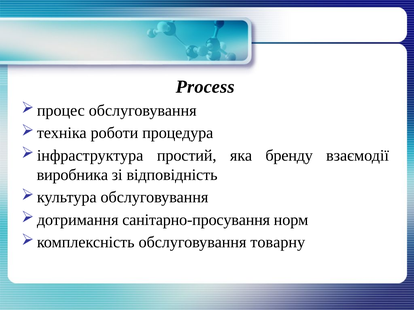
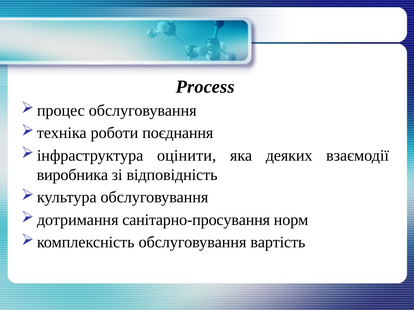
процедура: процедура -> поєднання
простий: простий -> оцінити
бренду: бренду -> деяких
товарну: товарну -> вартість
